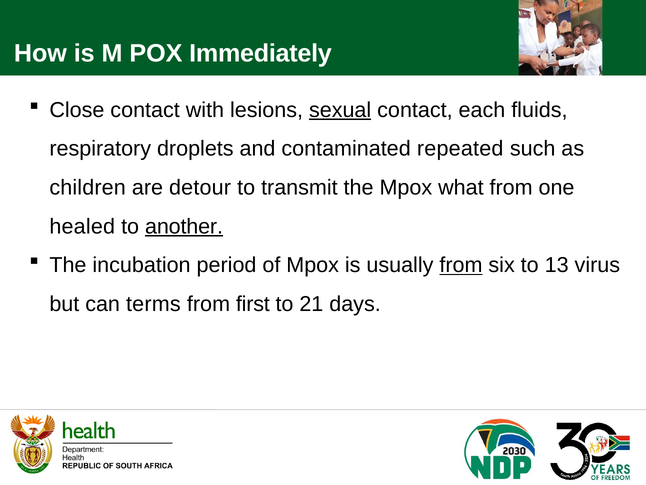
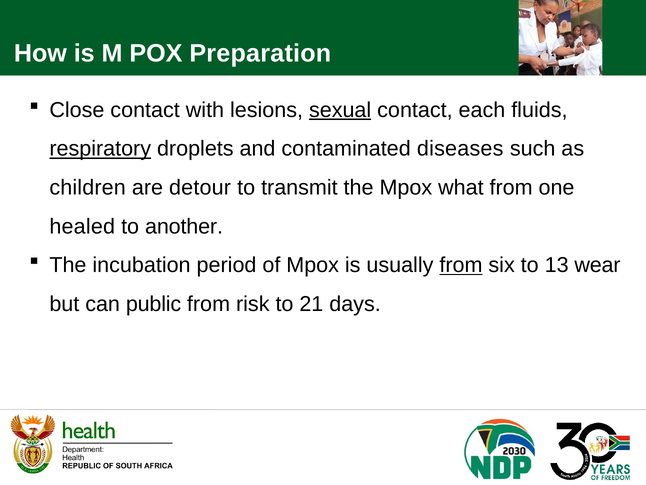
Immediately: Immediately -> Preparation
respiratory underline: none -> present
repeated: repeated -> diseases
another underline: present -> none
virus: virus -> wear
terms: terms -> public
first: first -> risk
